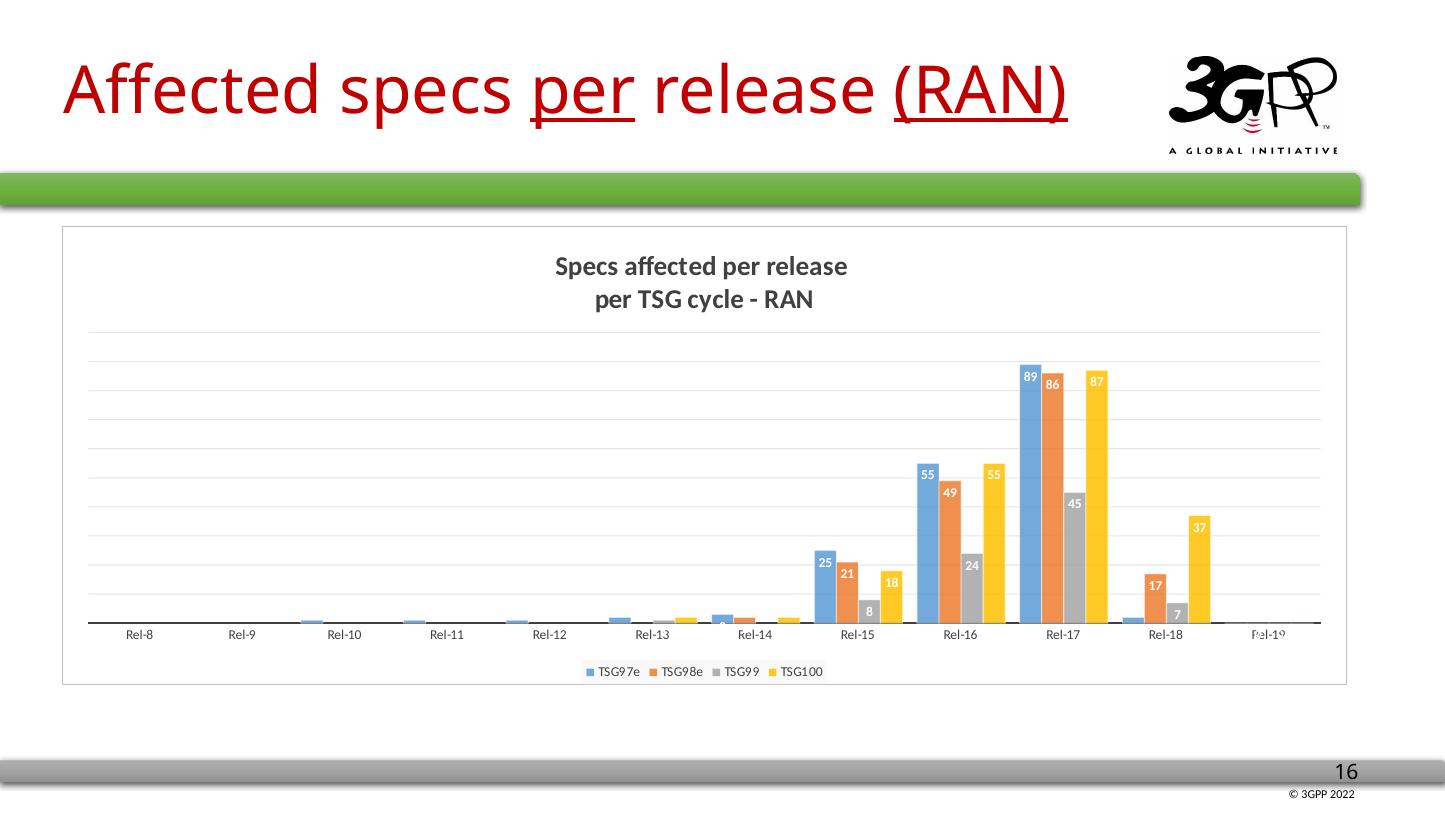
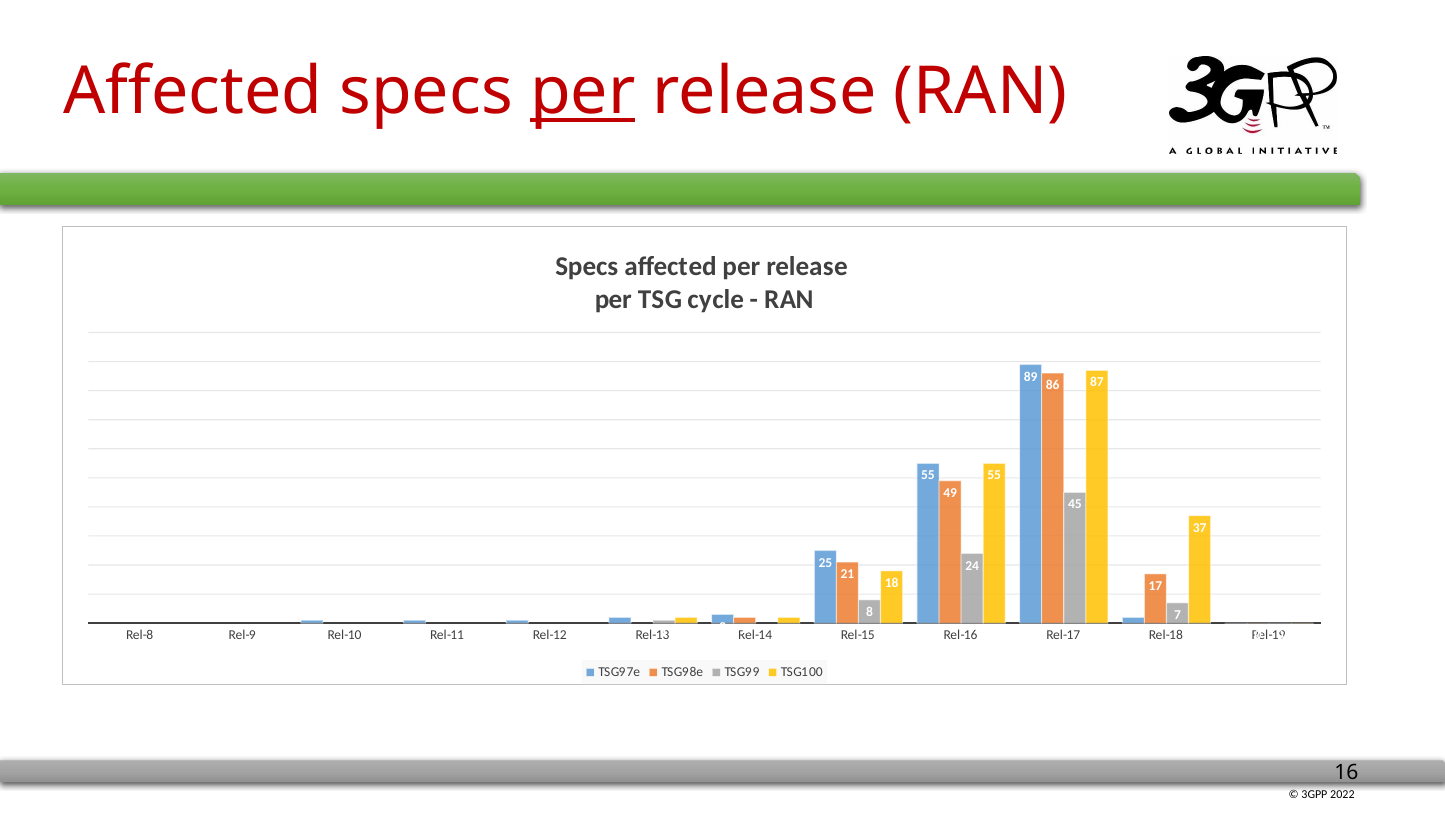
RAN at (981, 92) underline: present -> none
